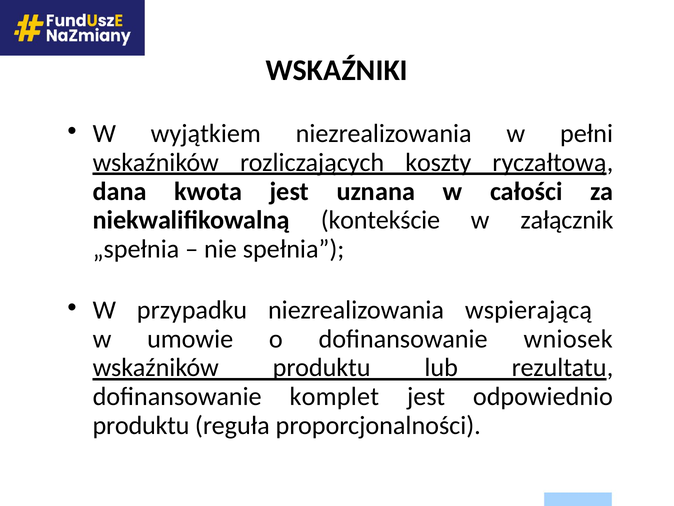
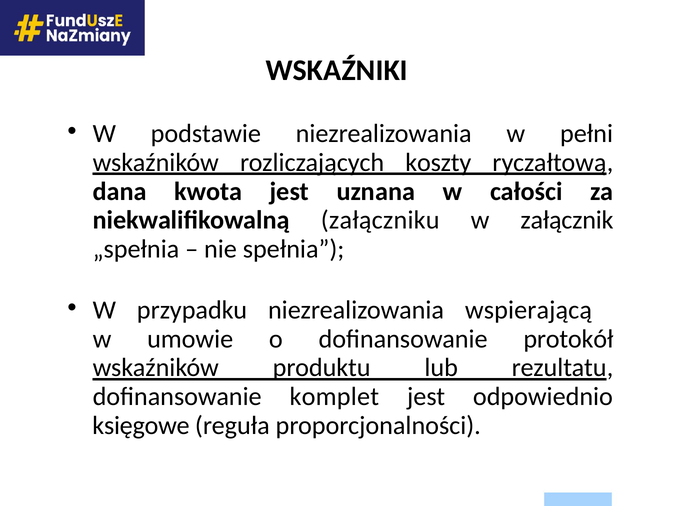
wyjątkiem: wyjątkiem -> podstawie
kontekście: kontekście -> załączniku
wniosek: wniosek -> protokół
produktu at (141, 425): produktu -> księgowe
